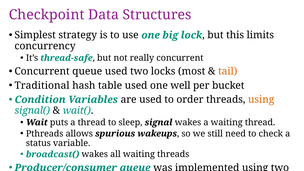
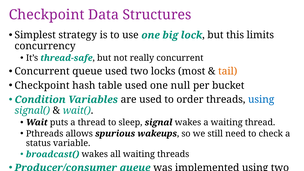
Traditional at (42, 86): Traditional -> Checkpoint
well: well -> null
using at (261, 100) colour: orange -> blue
